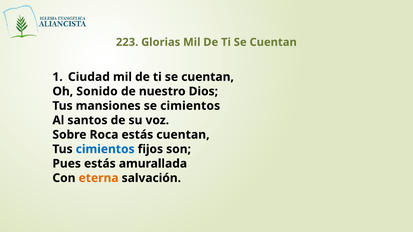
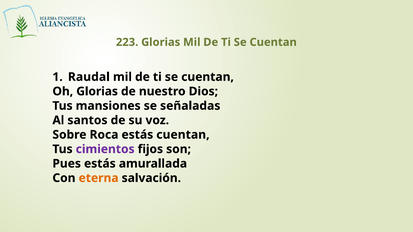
Ciudad: Ciudad -> Raudal
Oh Sonido: Sonido -> Glorias
se cimientos: cimientos -> señaladas
cimientos at (105, 149) colour: blue -> purple
